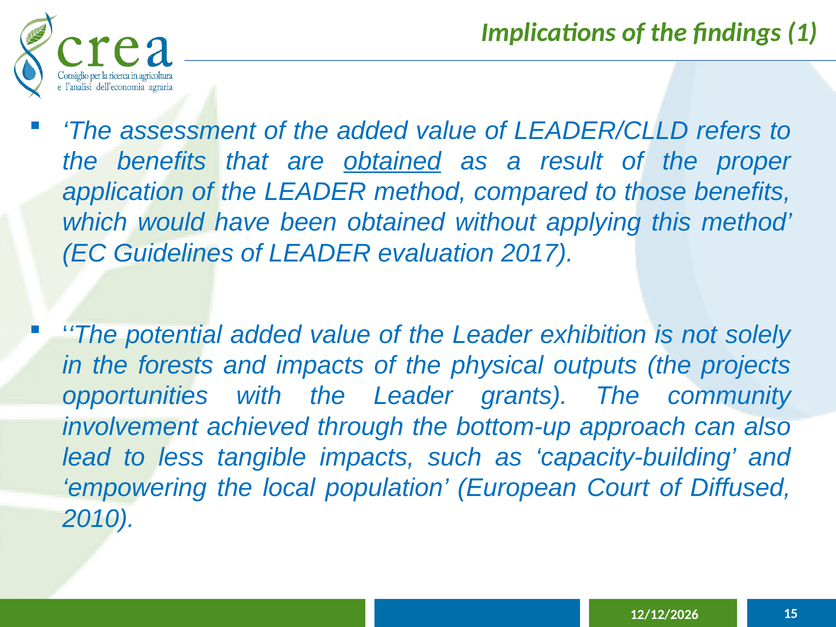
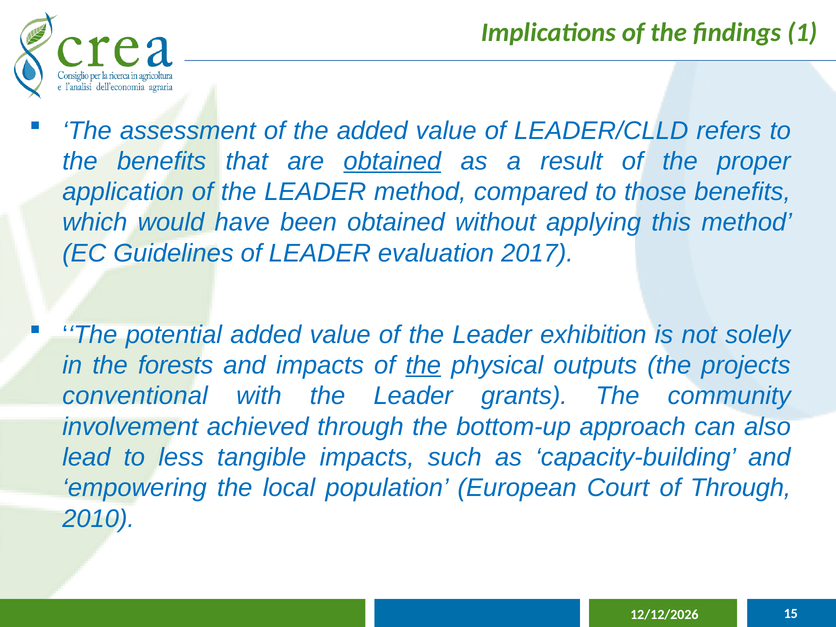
the at (423, 365) underline: none -> present
opportunities: opportunities -> conventional
of Diffused: Diffused -> Through
